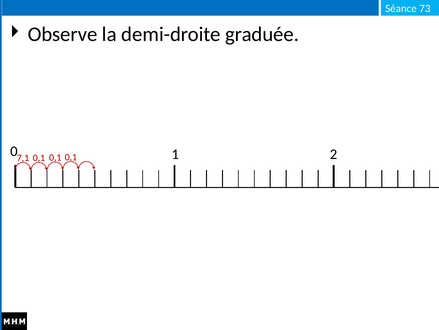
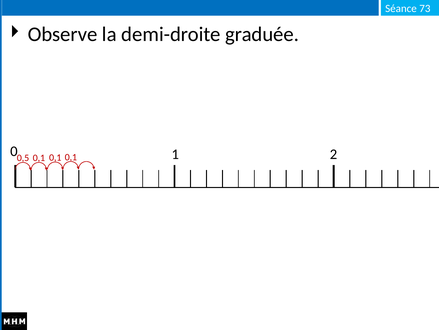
7,1: 7,1 -> 0,5
